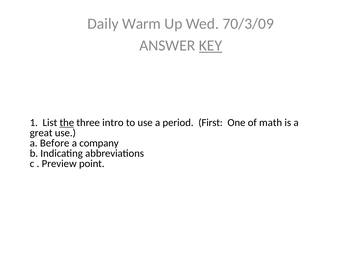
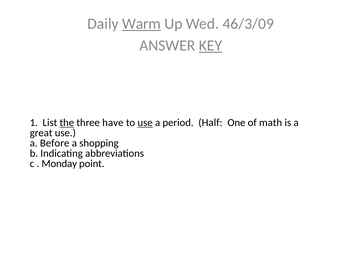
Warm underline: none -> present
70/3/09: 70/3/09 -> 46/3/09
intro: intro -> have
use at (145, 123) underline: none -> present
First: First -> Half
company: company -> shopping
Preview: Preview -> Monday
